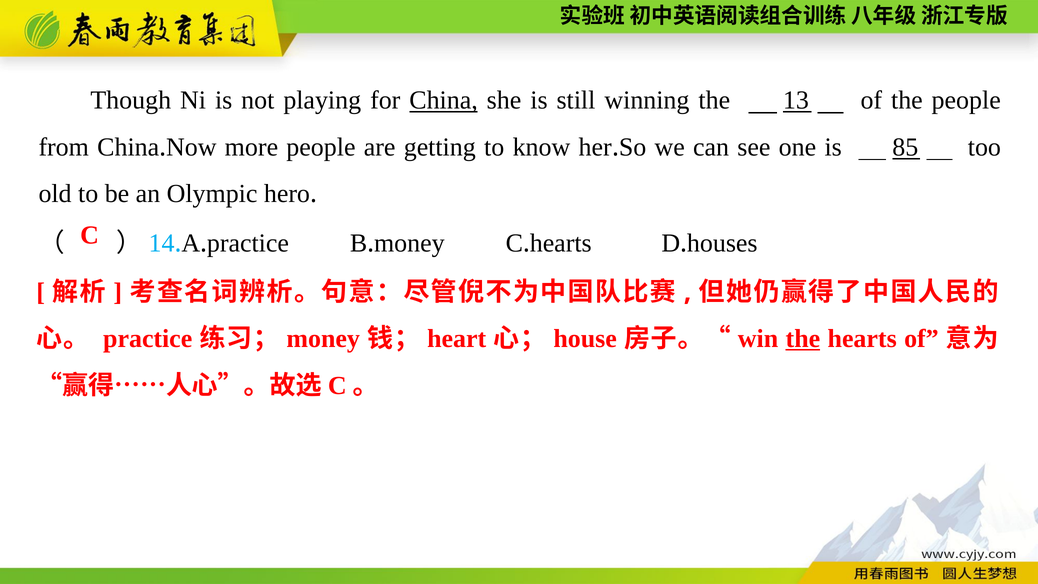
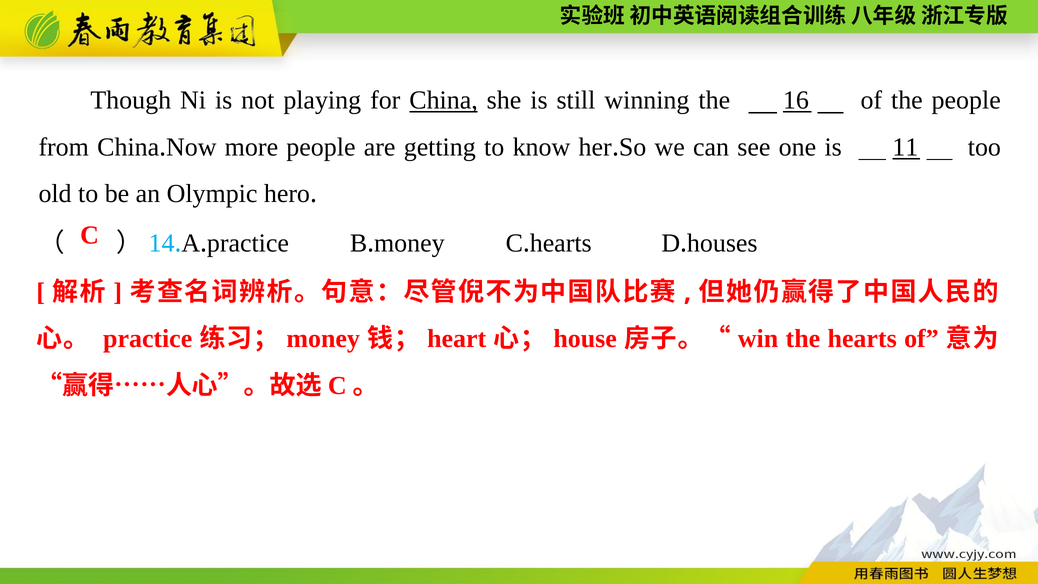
13: 13 -> 16
85: 85 -> 11
the at (803, 339) underline: present -> none
